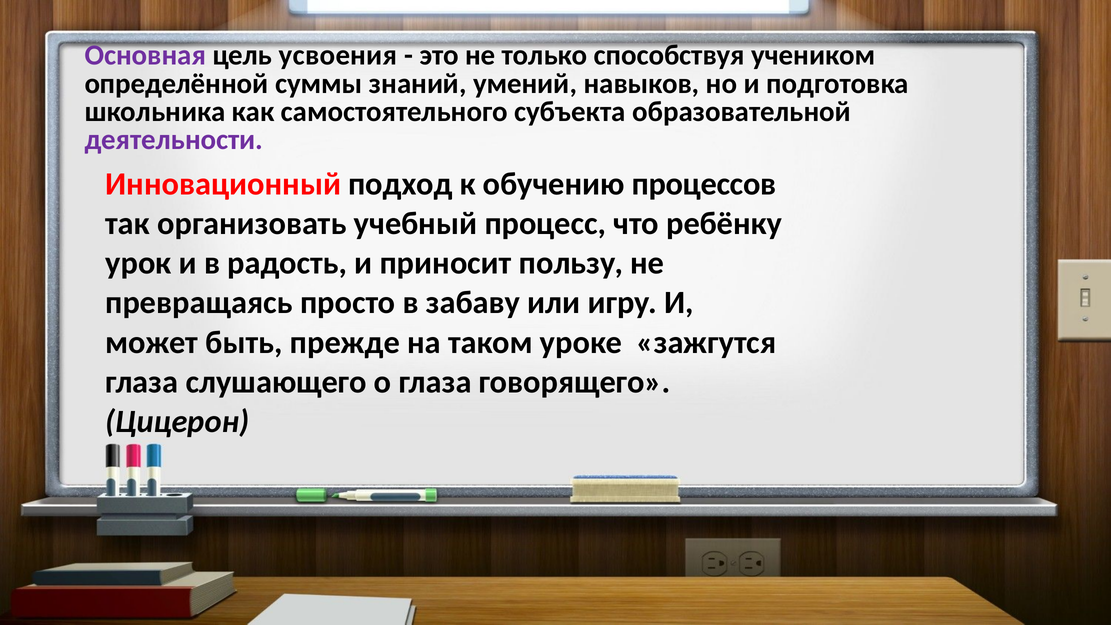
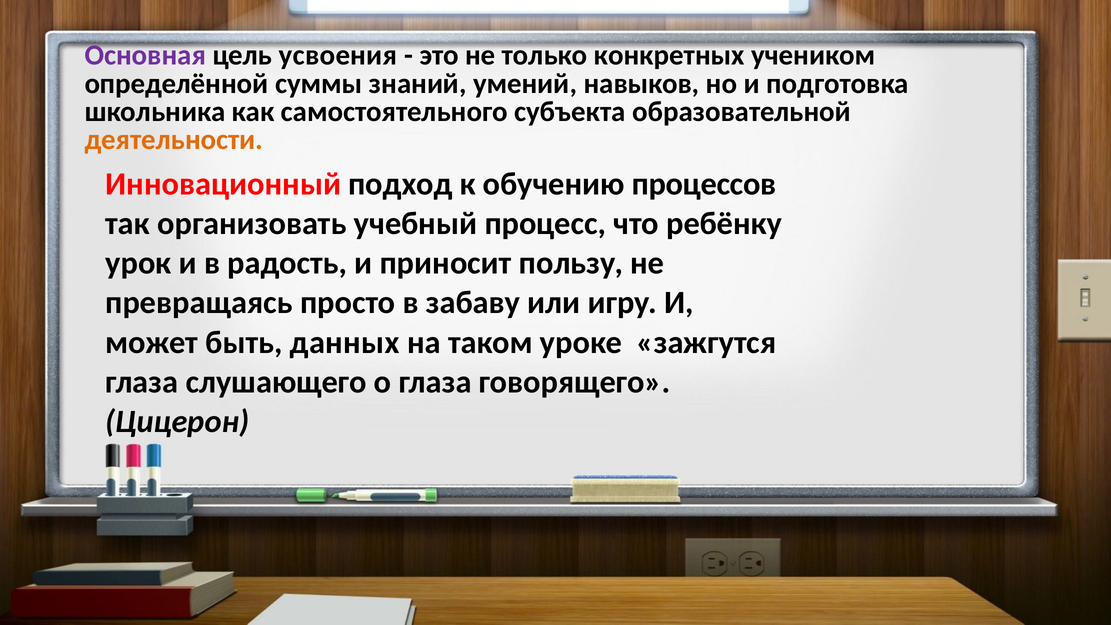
способствуя: способствуя -> конкретных
деятельности colour: purple -> orange
прежде: прежде -> данных
